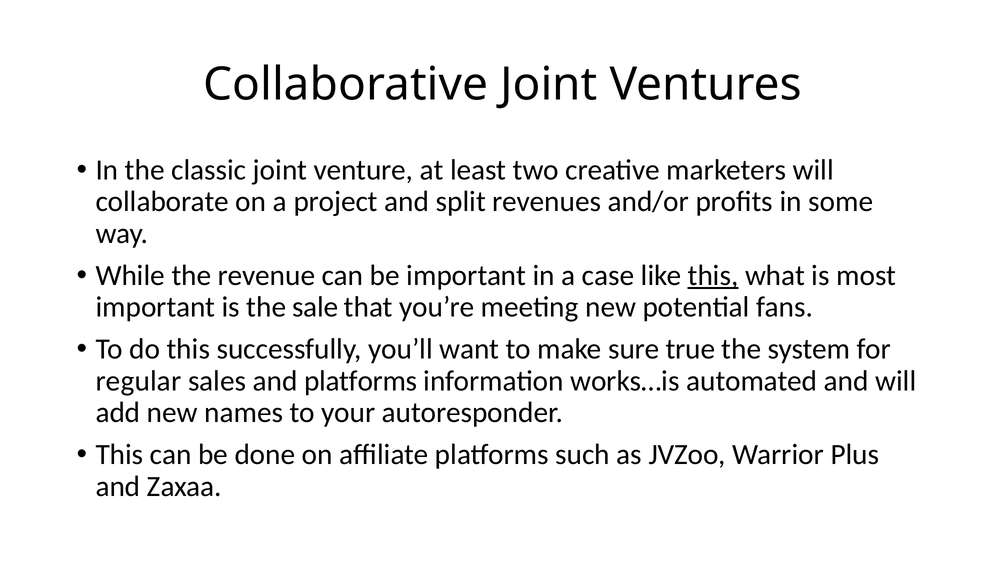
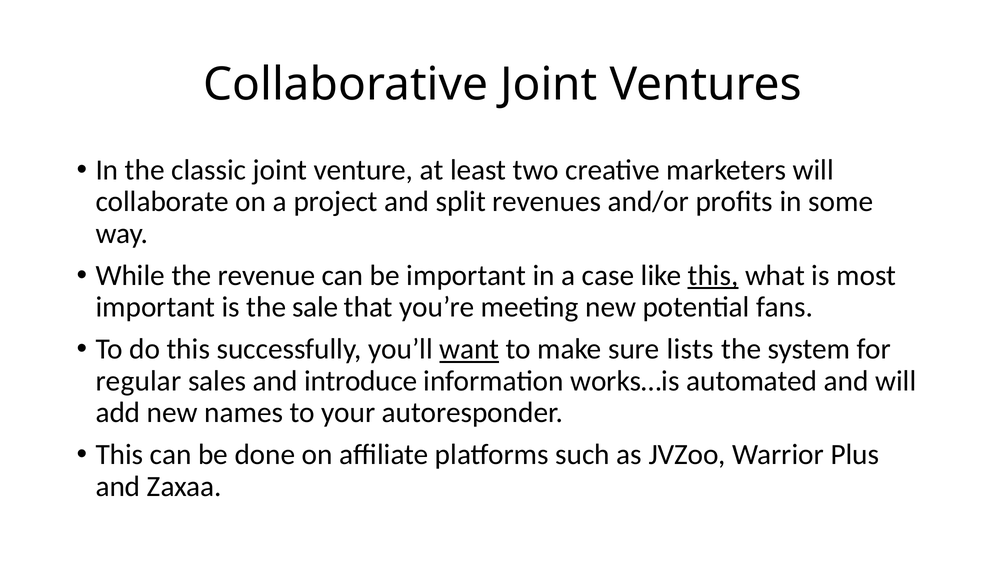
want underline: none -> present
true: true -> lists
and platforms: platforms -> introduce
